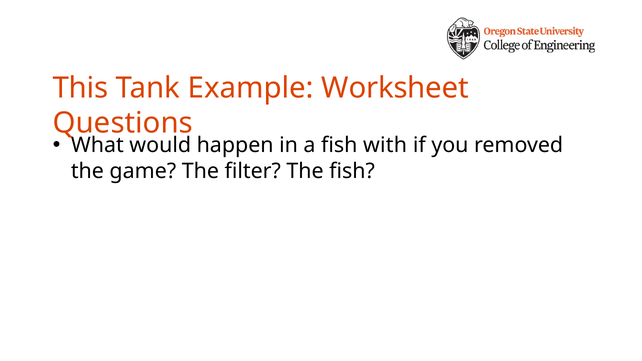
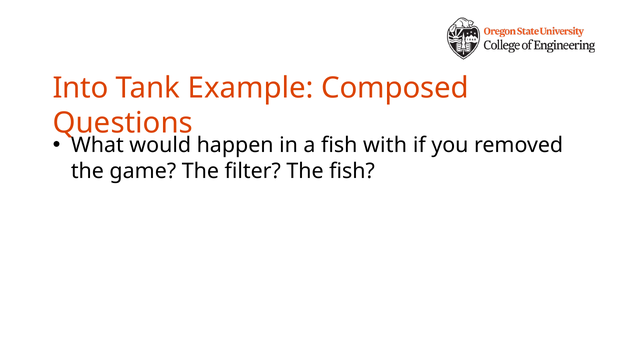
This: This -> Into
Worksheet: Worksheet -> Composed
